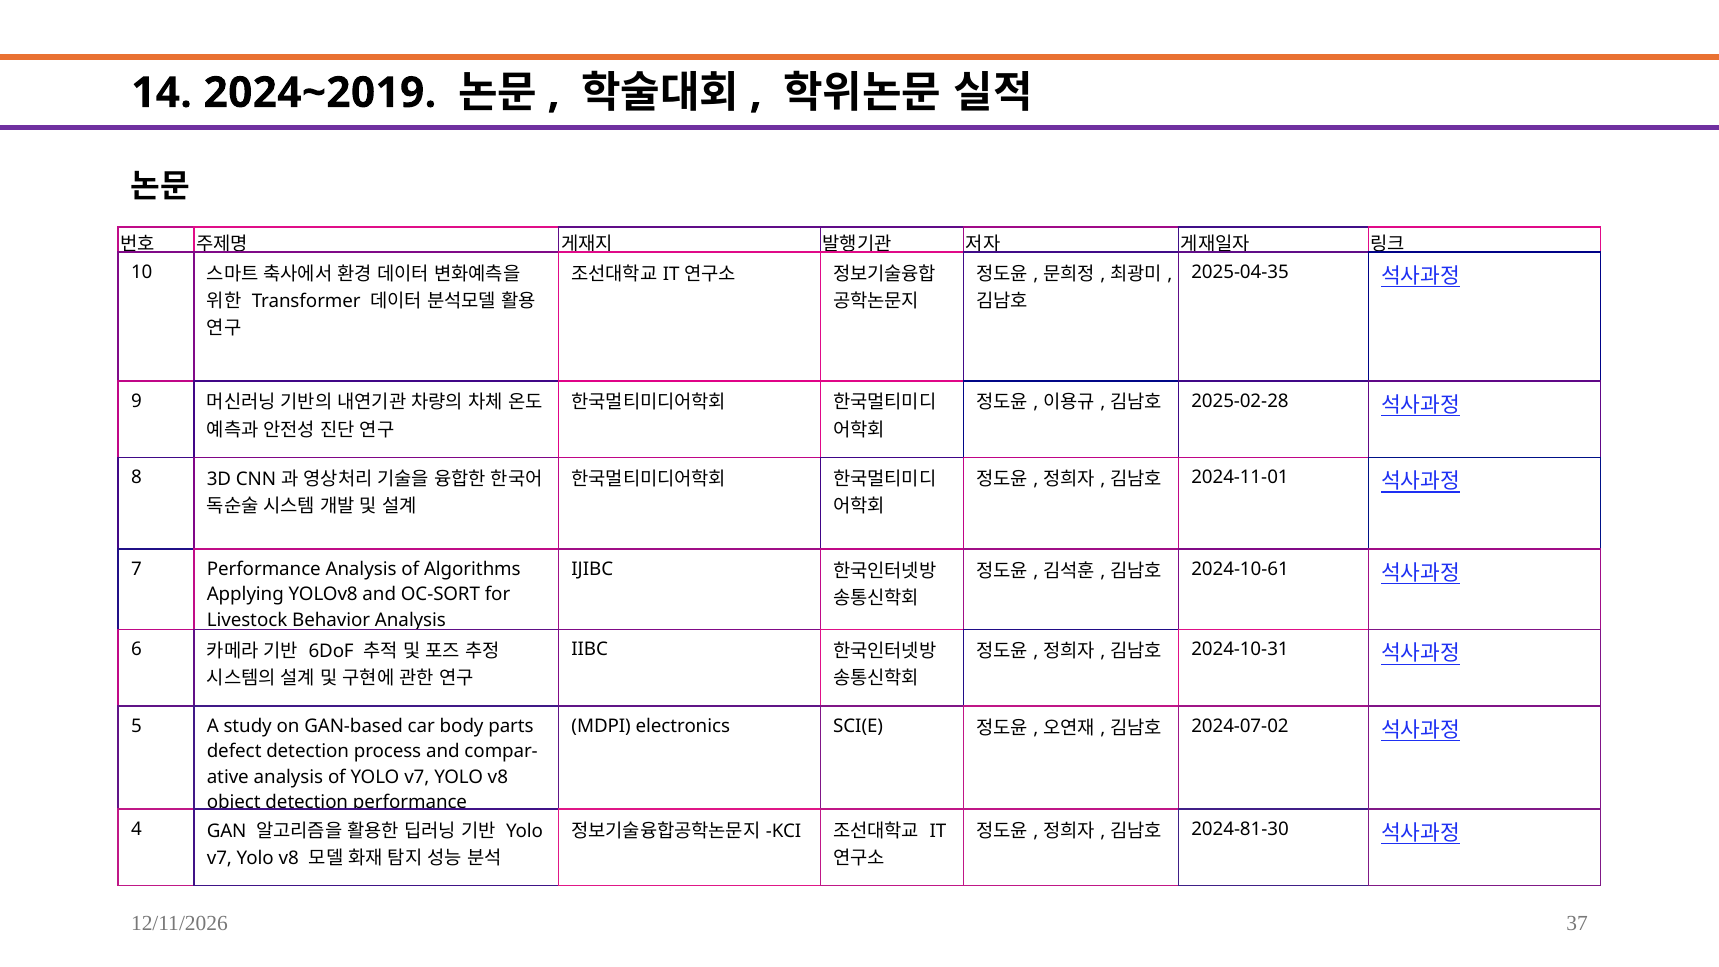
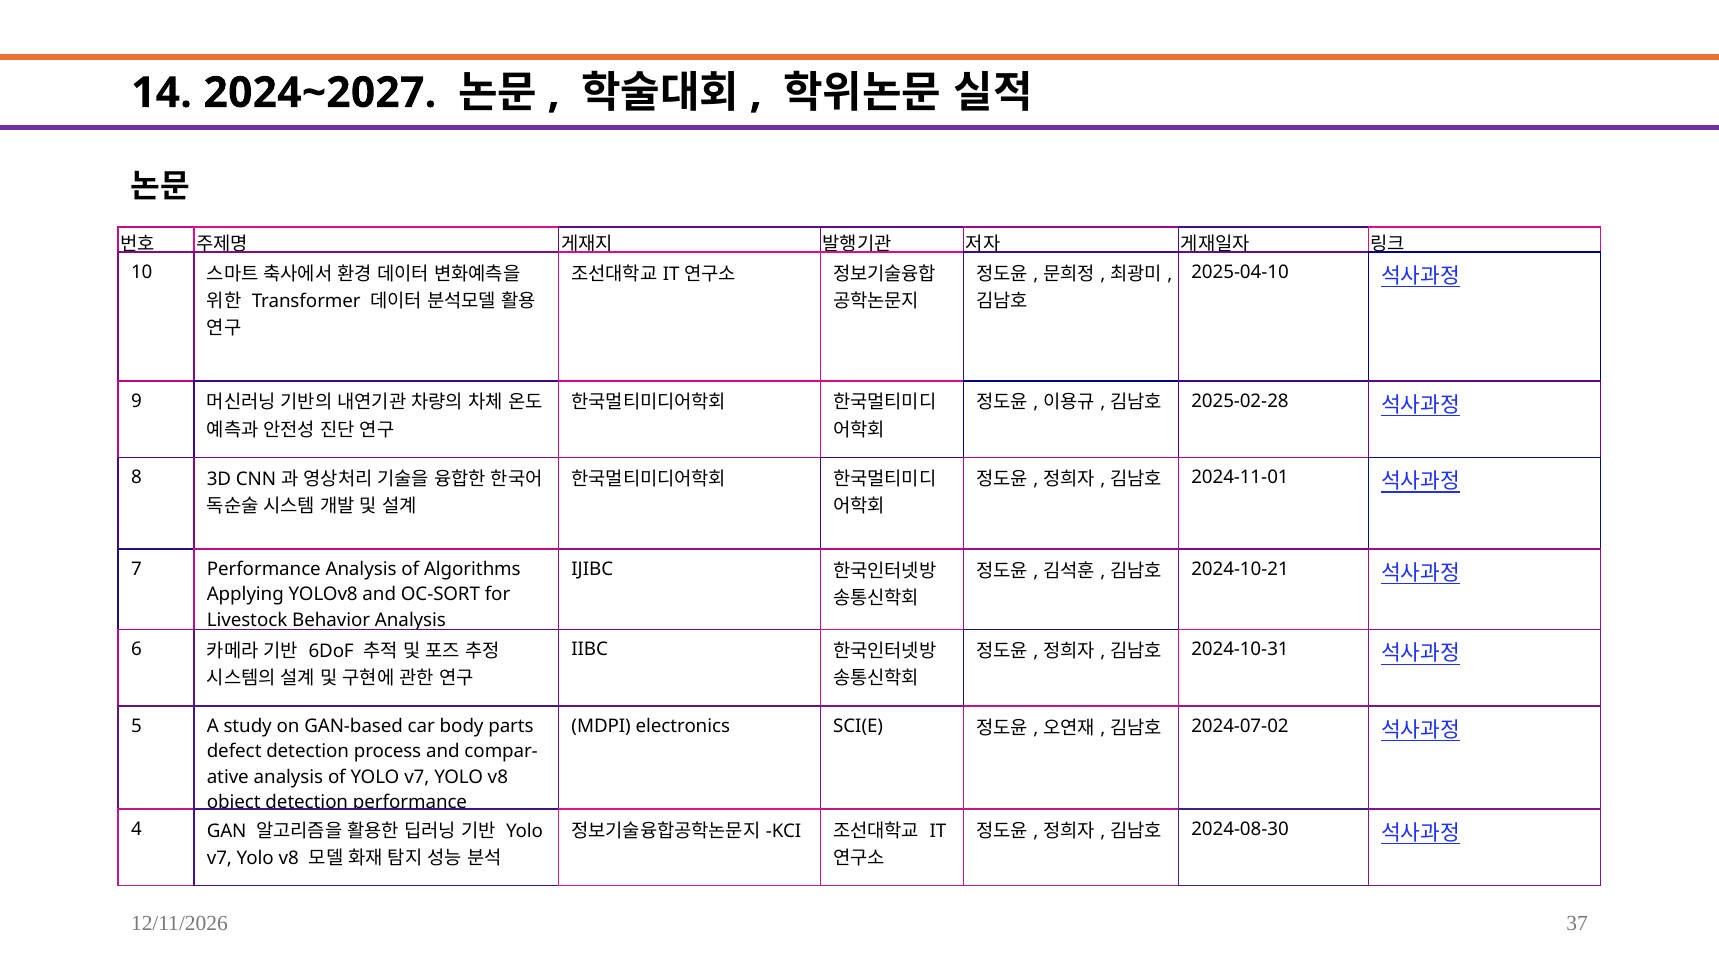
2024~2019: 2024~2019 -> 2024~2027
2025-04-35: 2025-04-35 -> 2025-04-10
2024-10-61: 2024-10-61 -> 2024-10-21
2024-81-30: 2024-81-30 -> 2024-08-30
